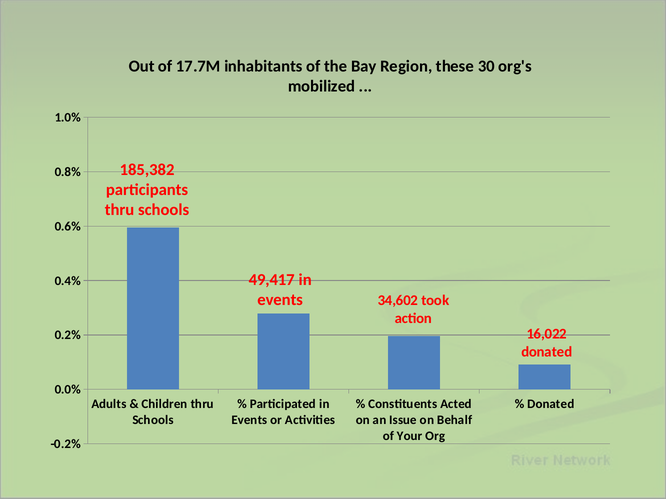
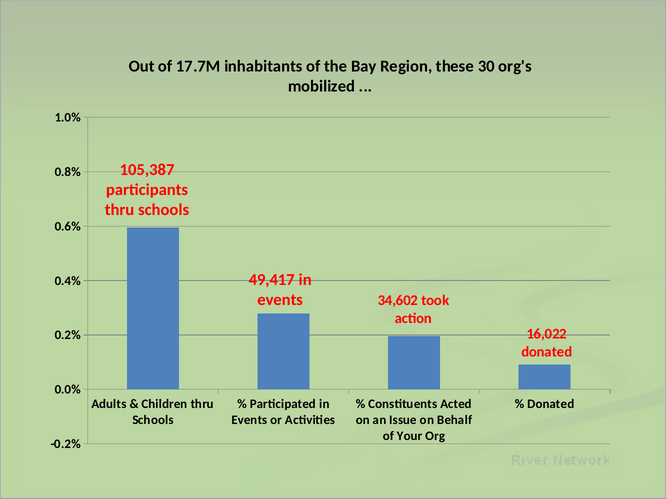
185,382: 185,382 -> 105,387
